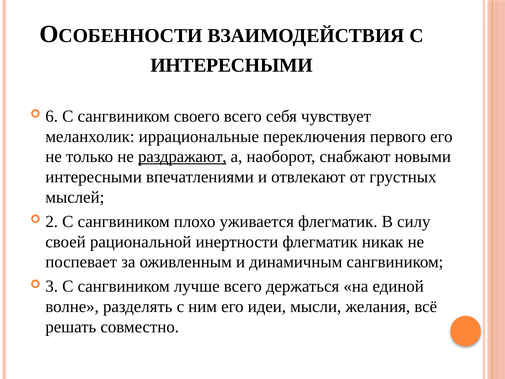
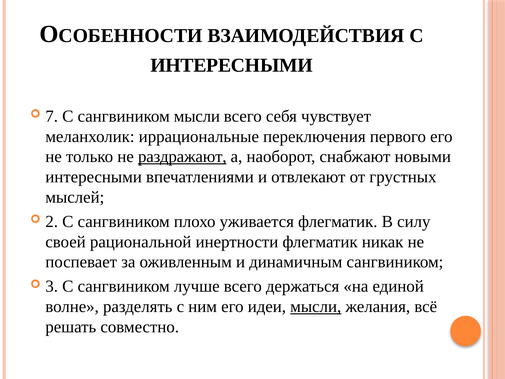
6: 6 -> 7
сангвиником своего: своего -> мысли
мысли at (316, 306) underline: none -> present
